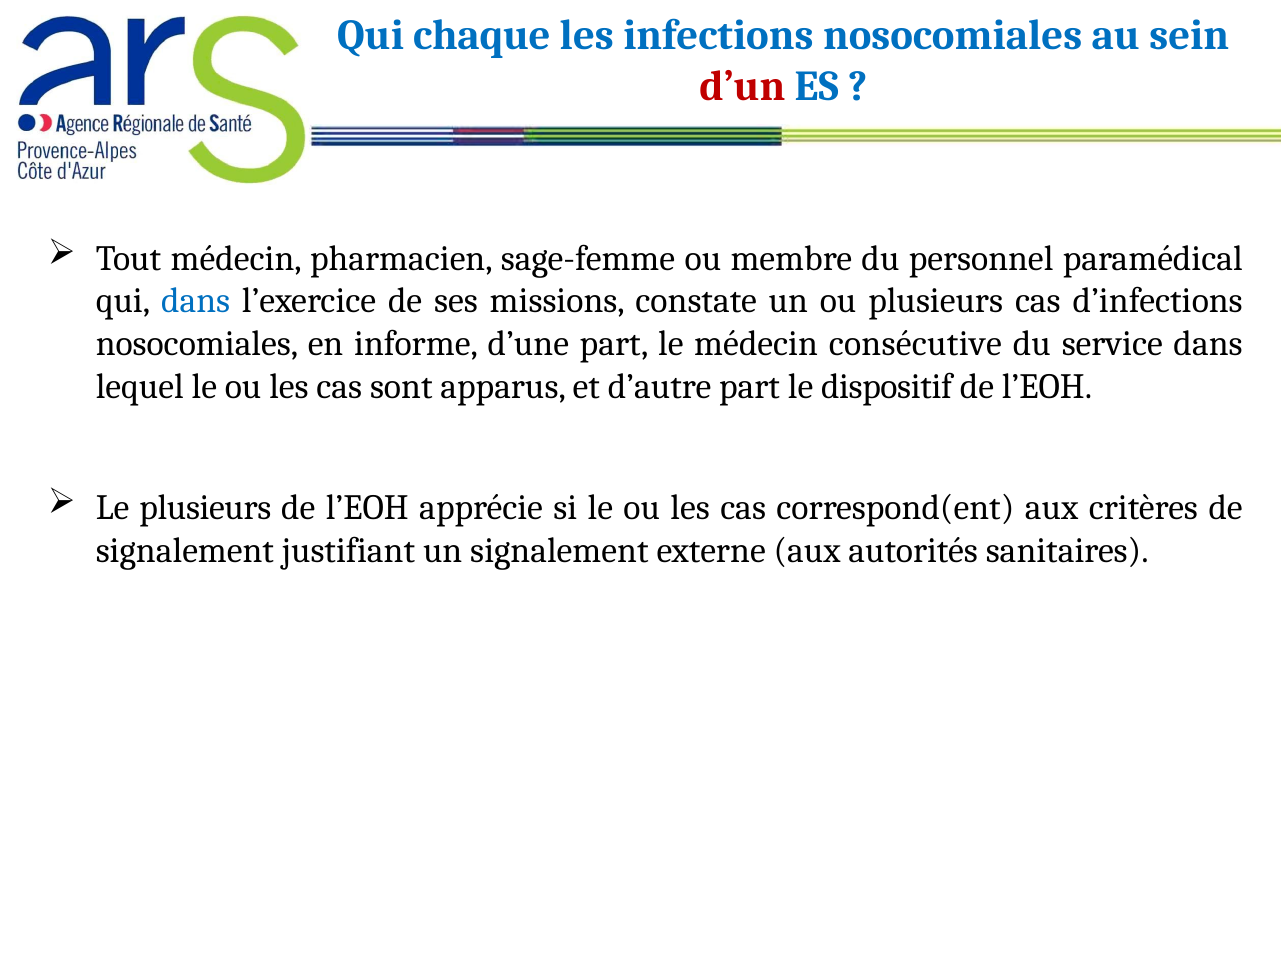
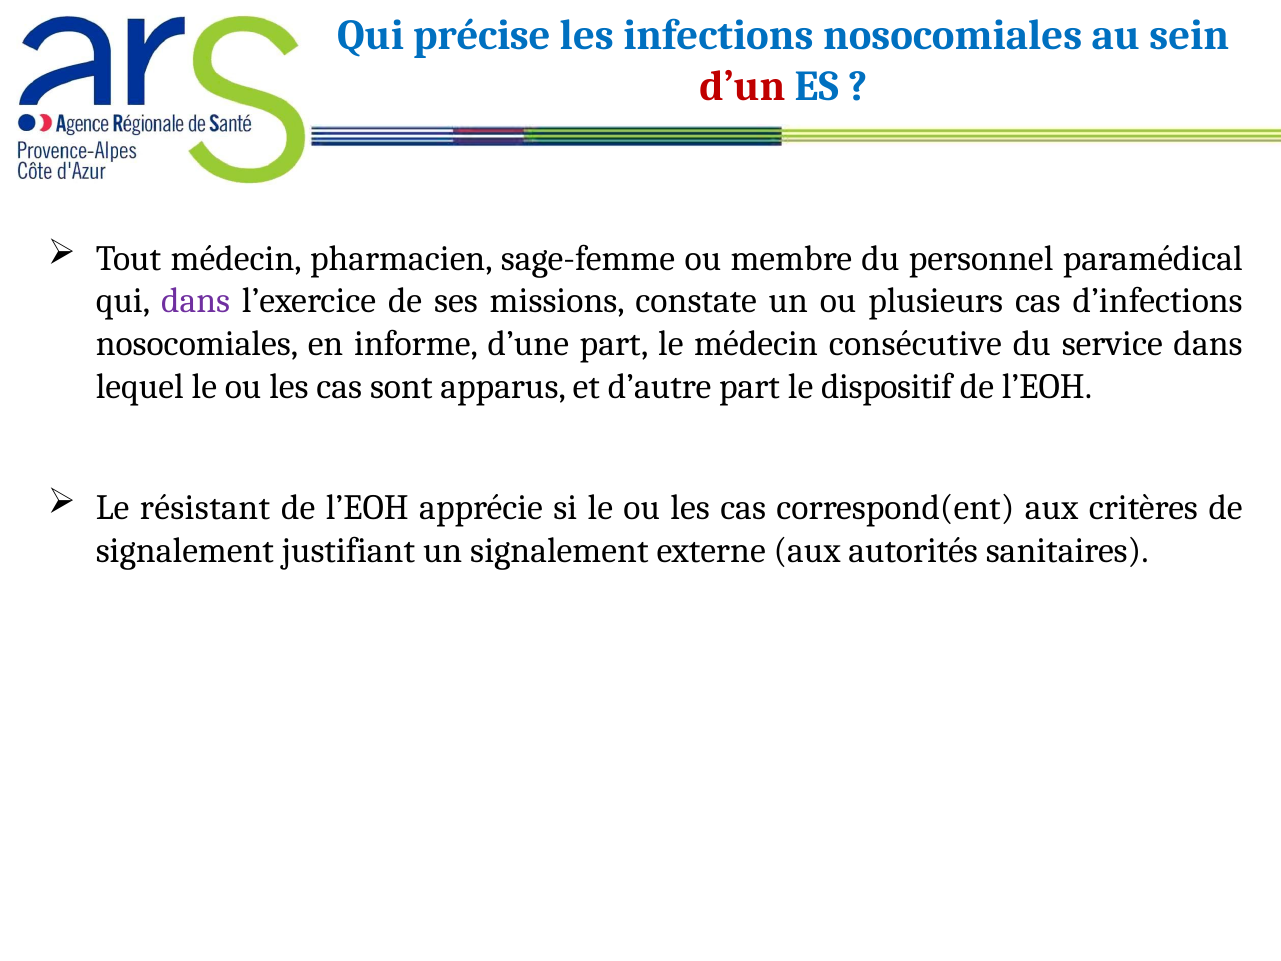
chaque: chaque -> précise
dans at (196, 301) colour: blue -> purple
Le plusieurs: plusieurs -> résistant
